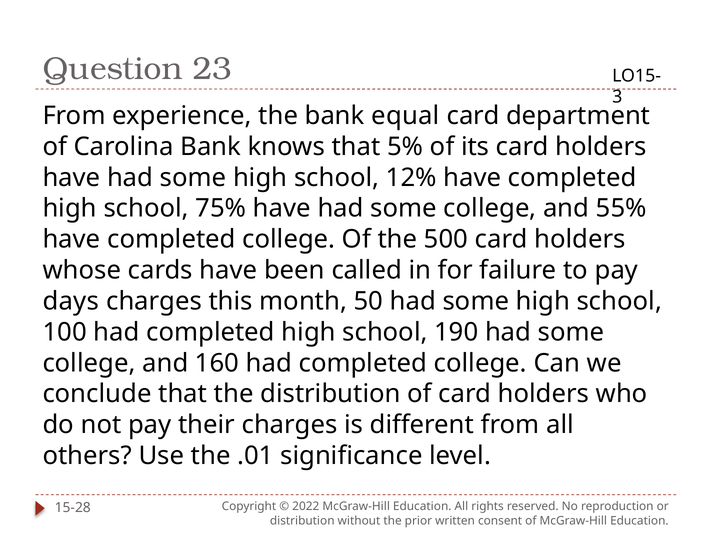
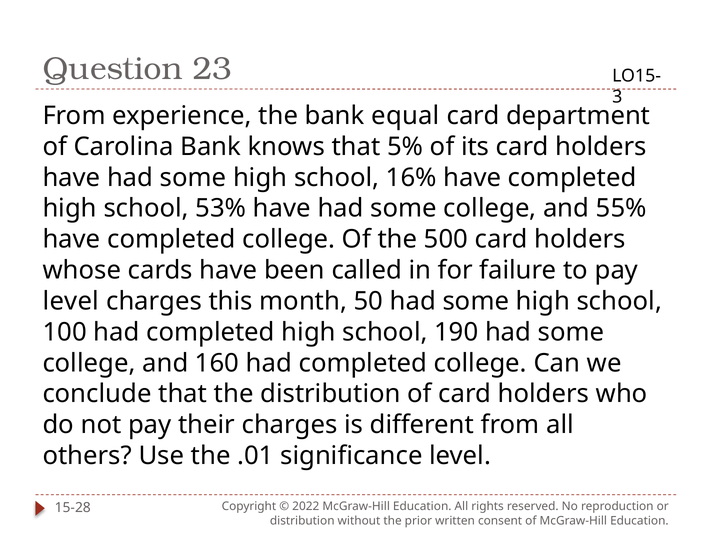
12%: 12% -> 16%
75%: 75% -> 53%
days at (71, 301): days -> level
